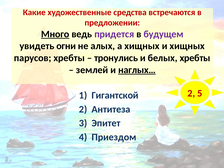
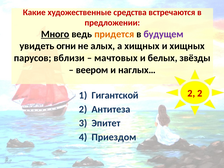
придется colour: purple -> orange
парусов хребты: хребты -> вблизи
тронулись: тронулись -> мачтовых
белых хребты: хребты -> звёзды
землей: землей -> веером
наглых… underline: present -> none
2 5: 5 -> 2
